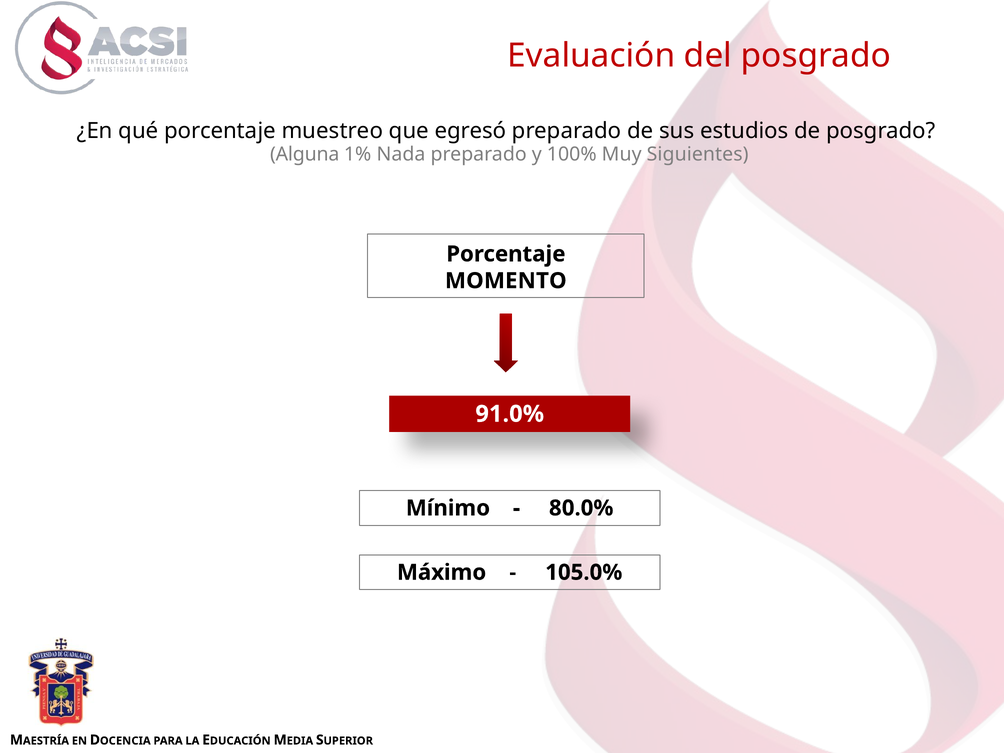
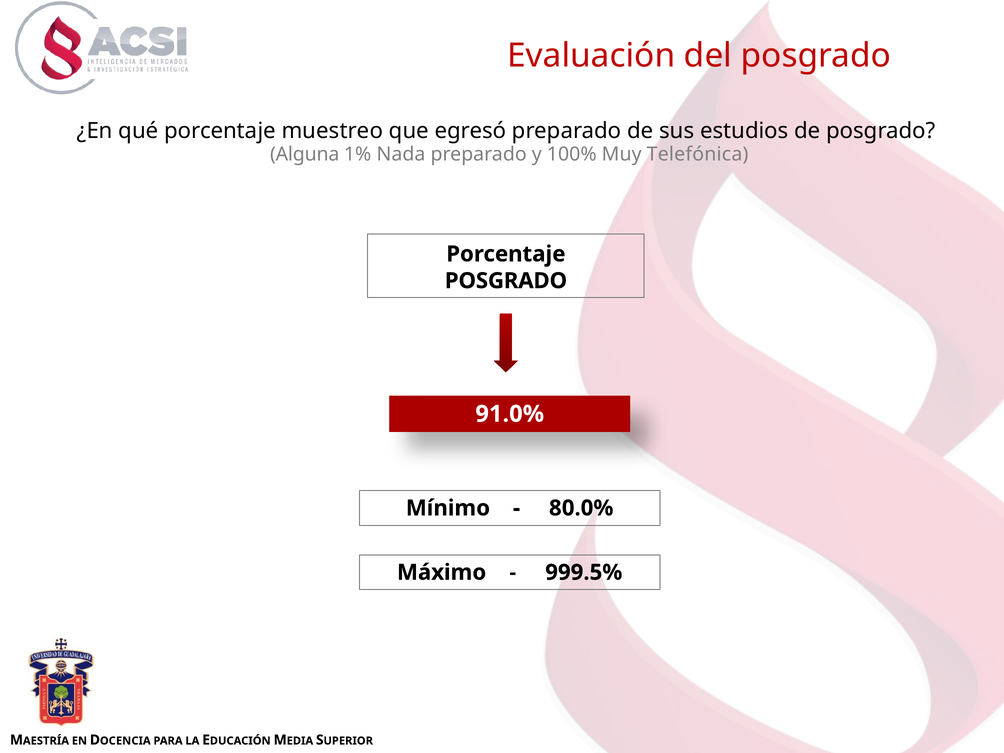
Siguientes: Siguientes -> Telefónica
MOMENTO at (506, 281): MOMENTO -> POSGRADO
105.0%: 105.0% -> 999.5%
